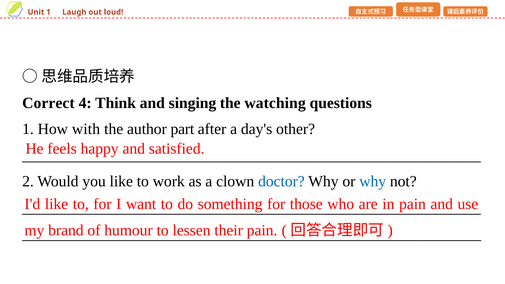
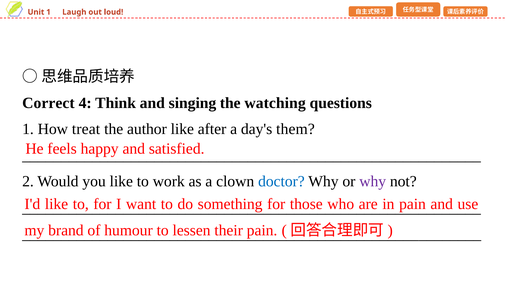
with: with -> treat
author part: part -> like
other: other -> them
why at (373, 181) colour: blue -> purple
